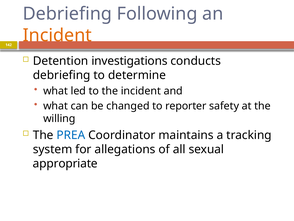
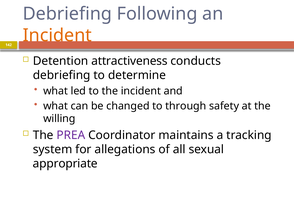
investigations: investigations -> attractiveness
reporter: reporter -> through
PREA colour: blue -> purple
